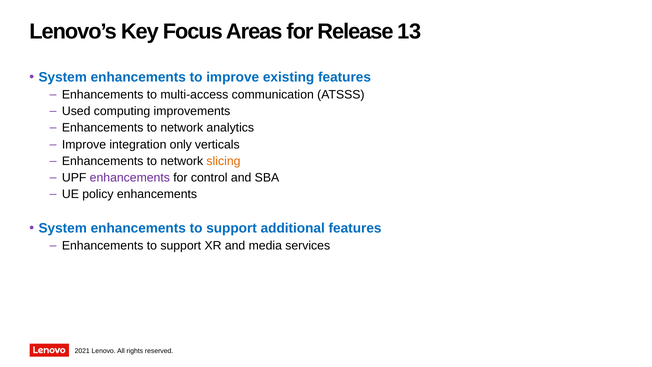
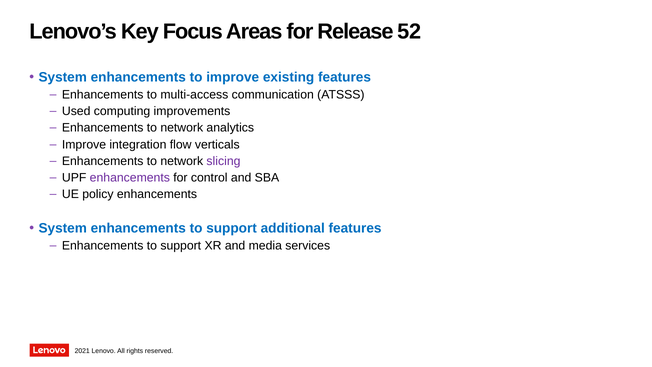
13: 13 -> 52
only: only -> flow
slicing colour: orange -> purple
